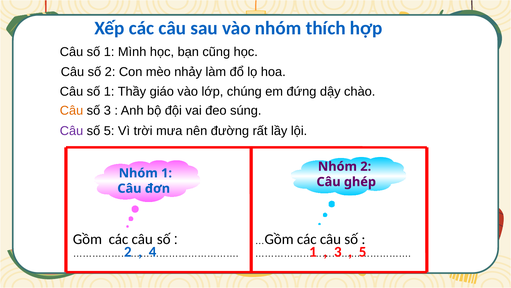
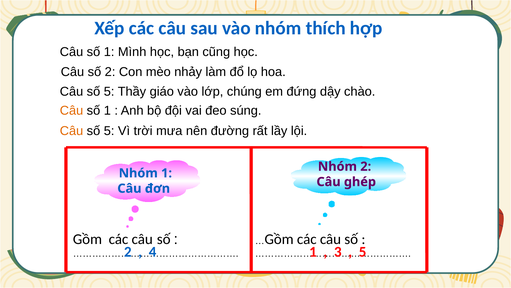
1 at (109, 91): 1 -> 5
3 at (107, 110): 3 -> 1
Câu at (72, 131) colour: purple -> orange
